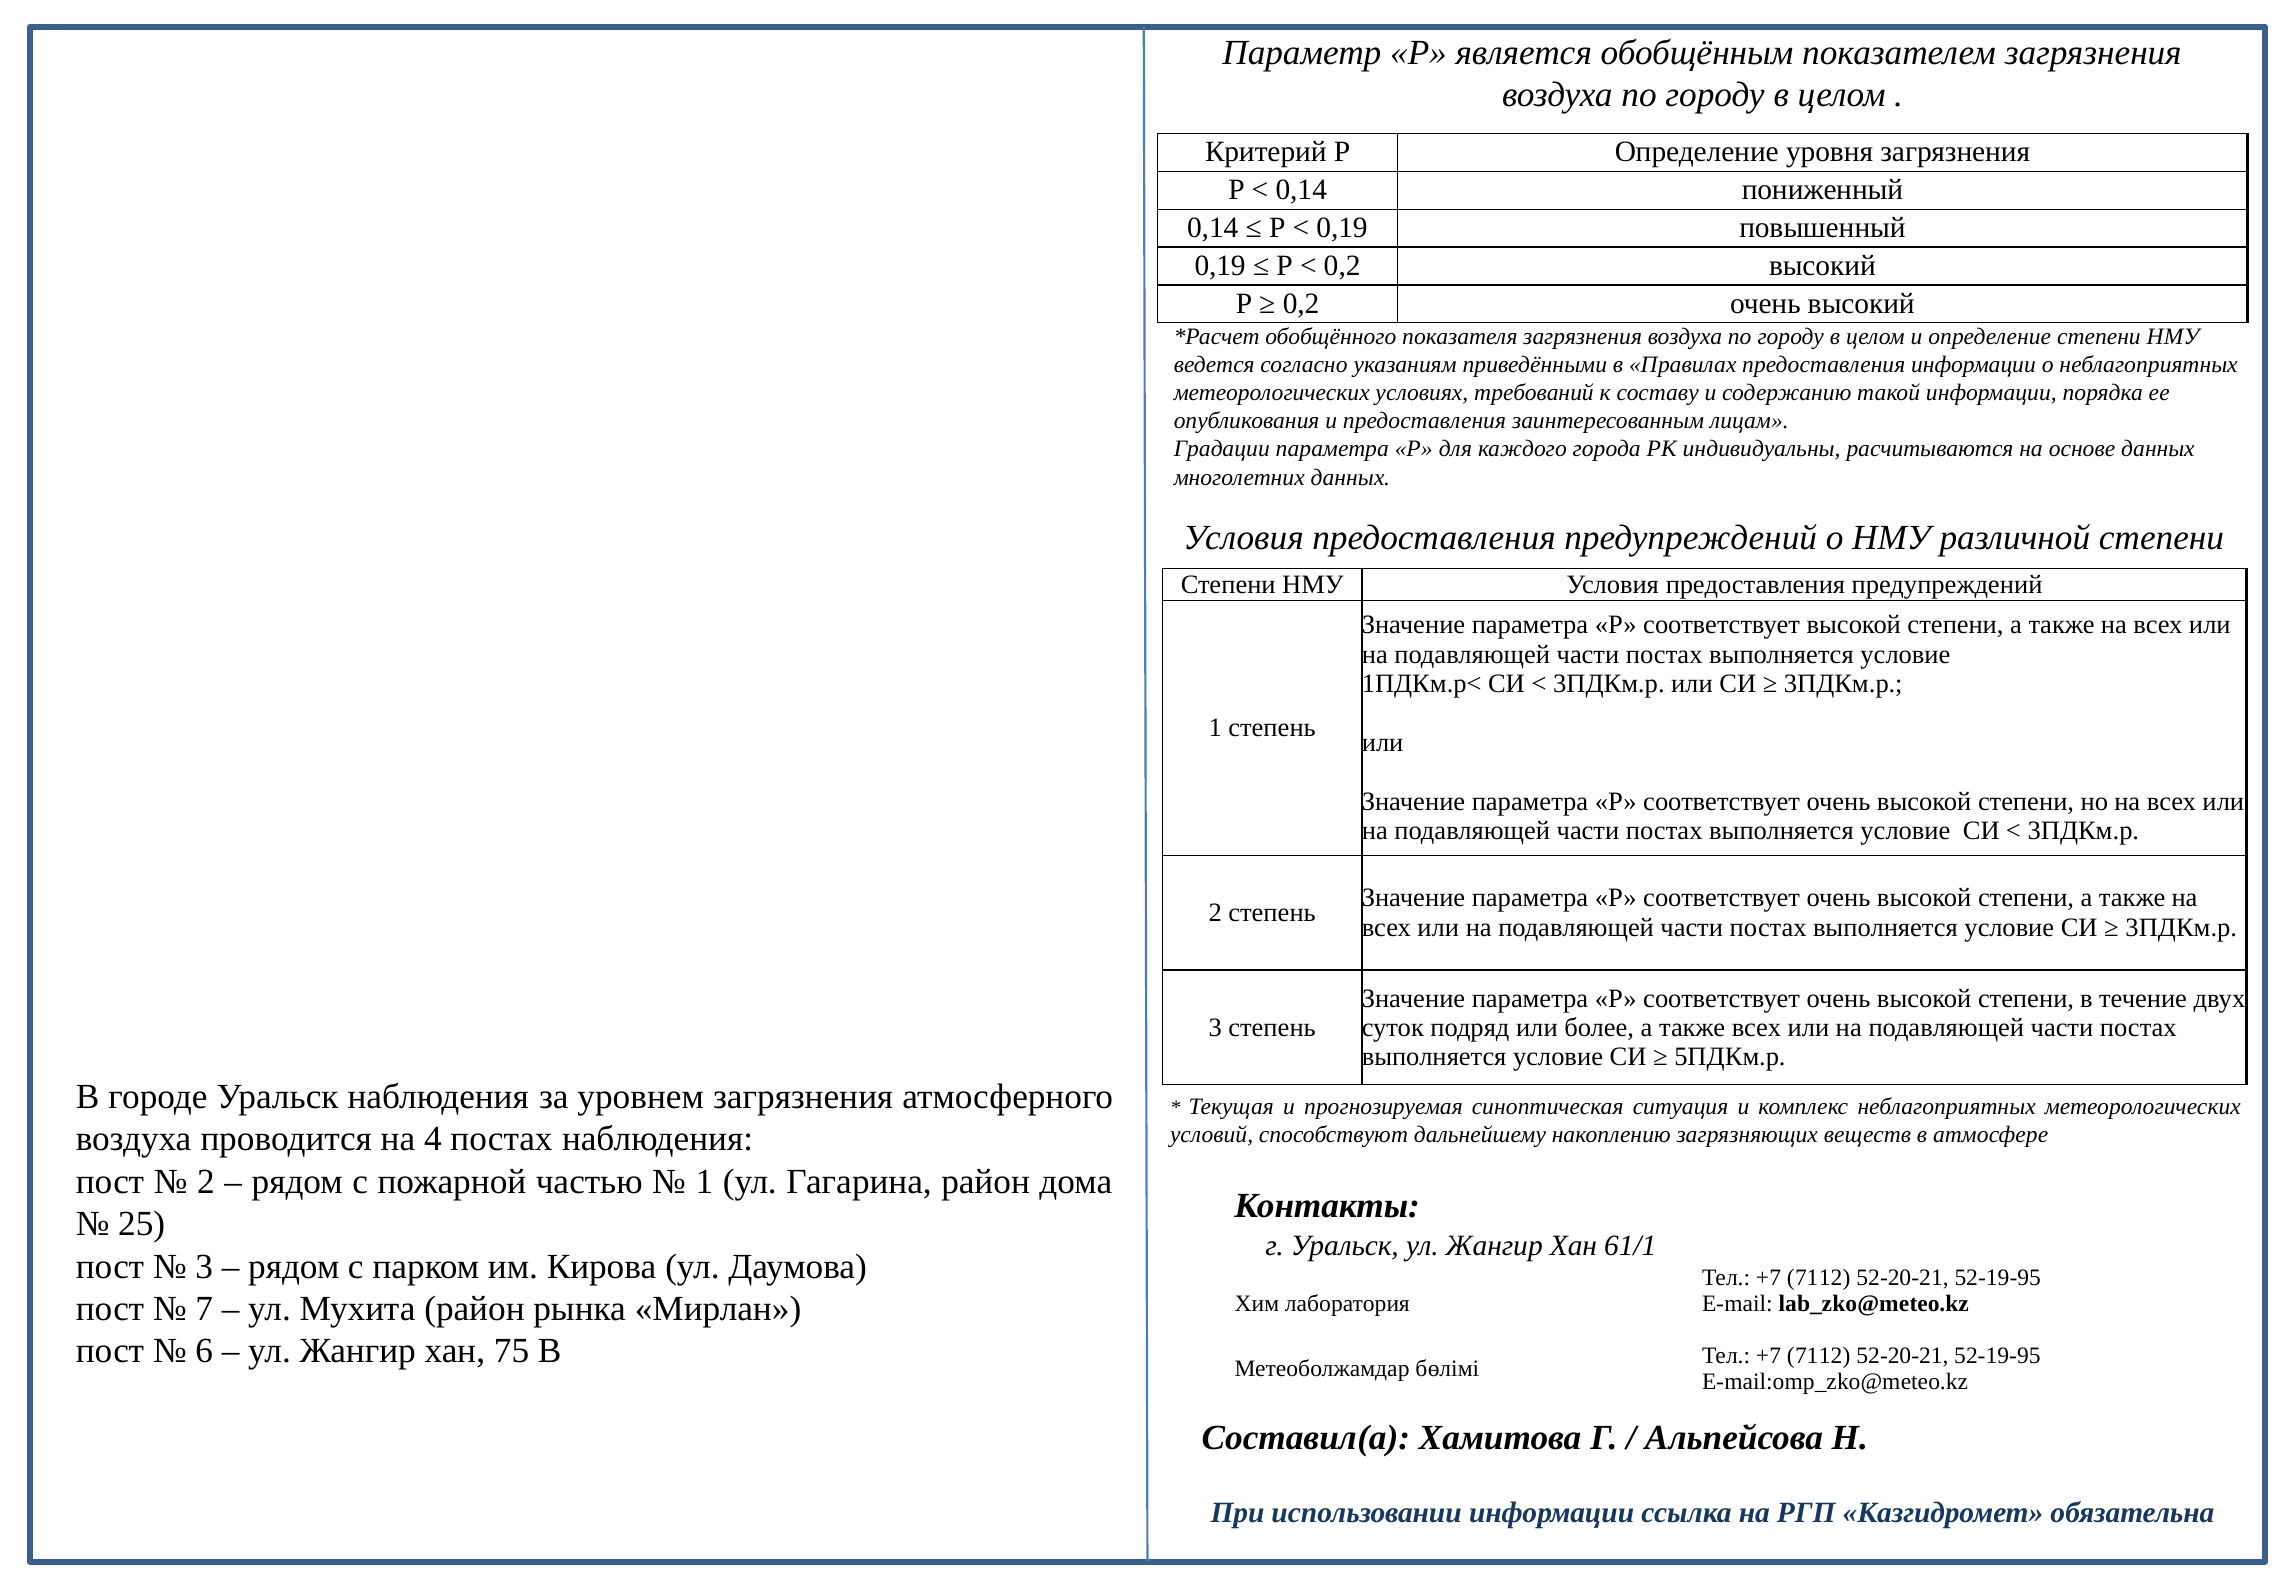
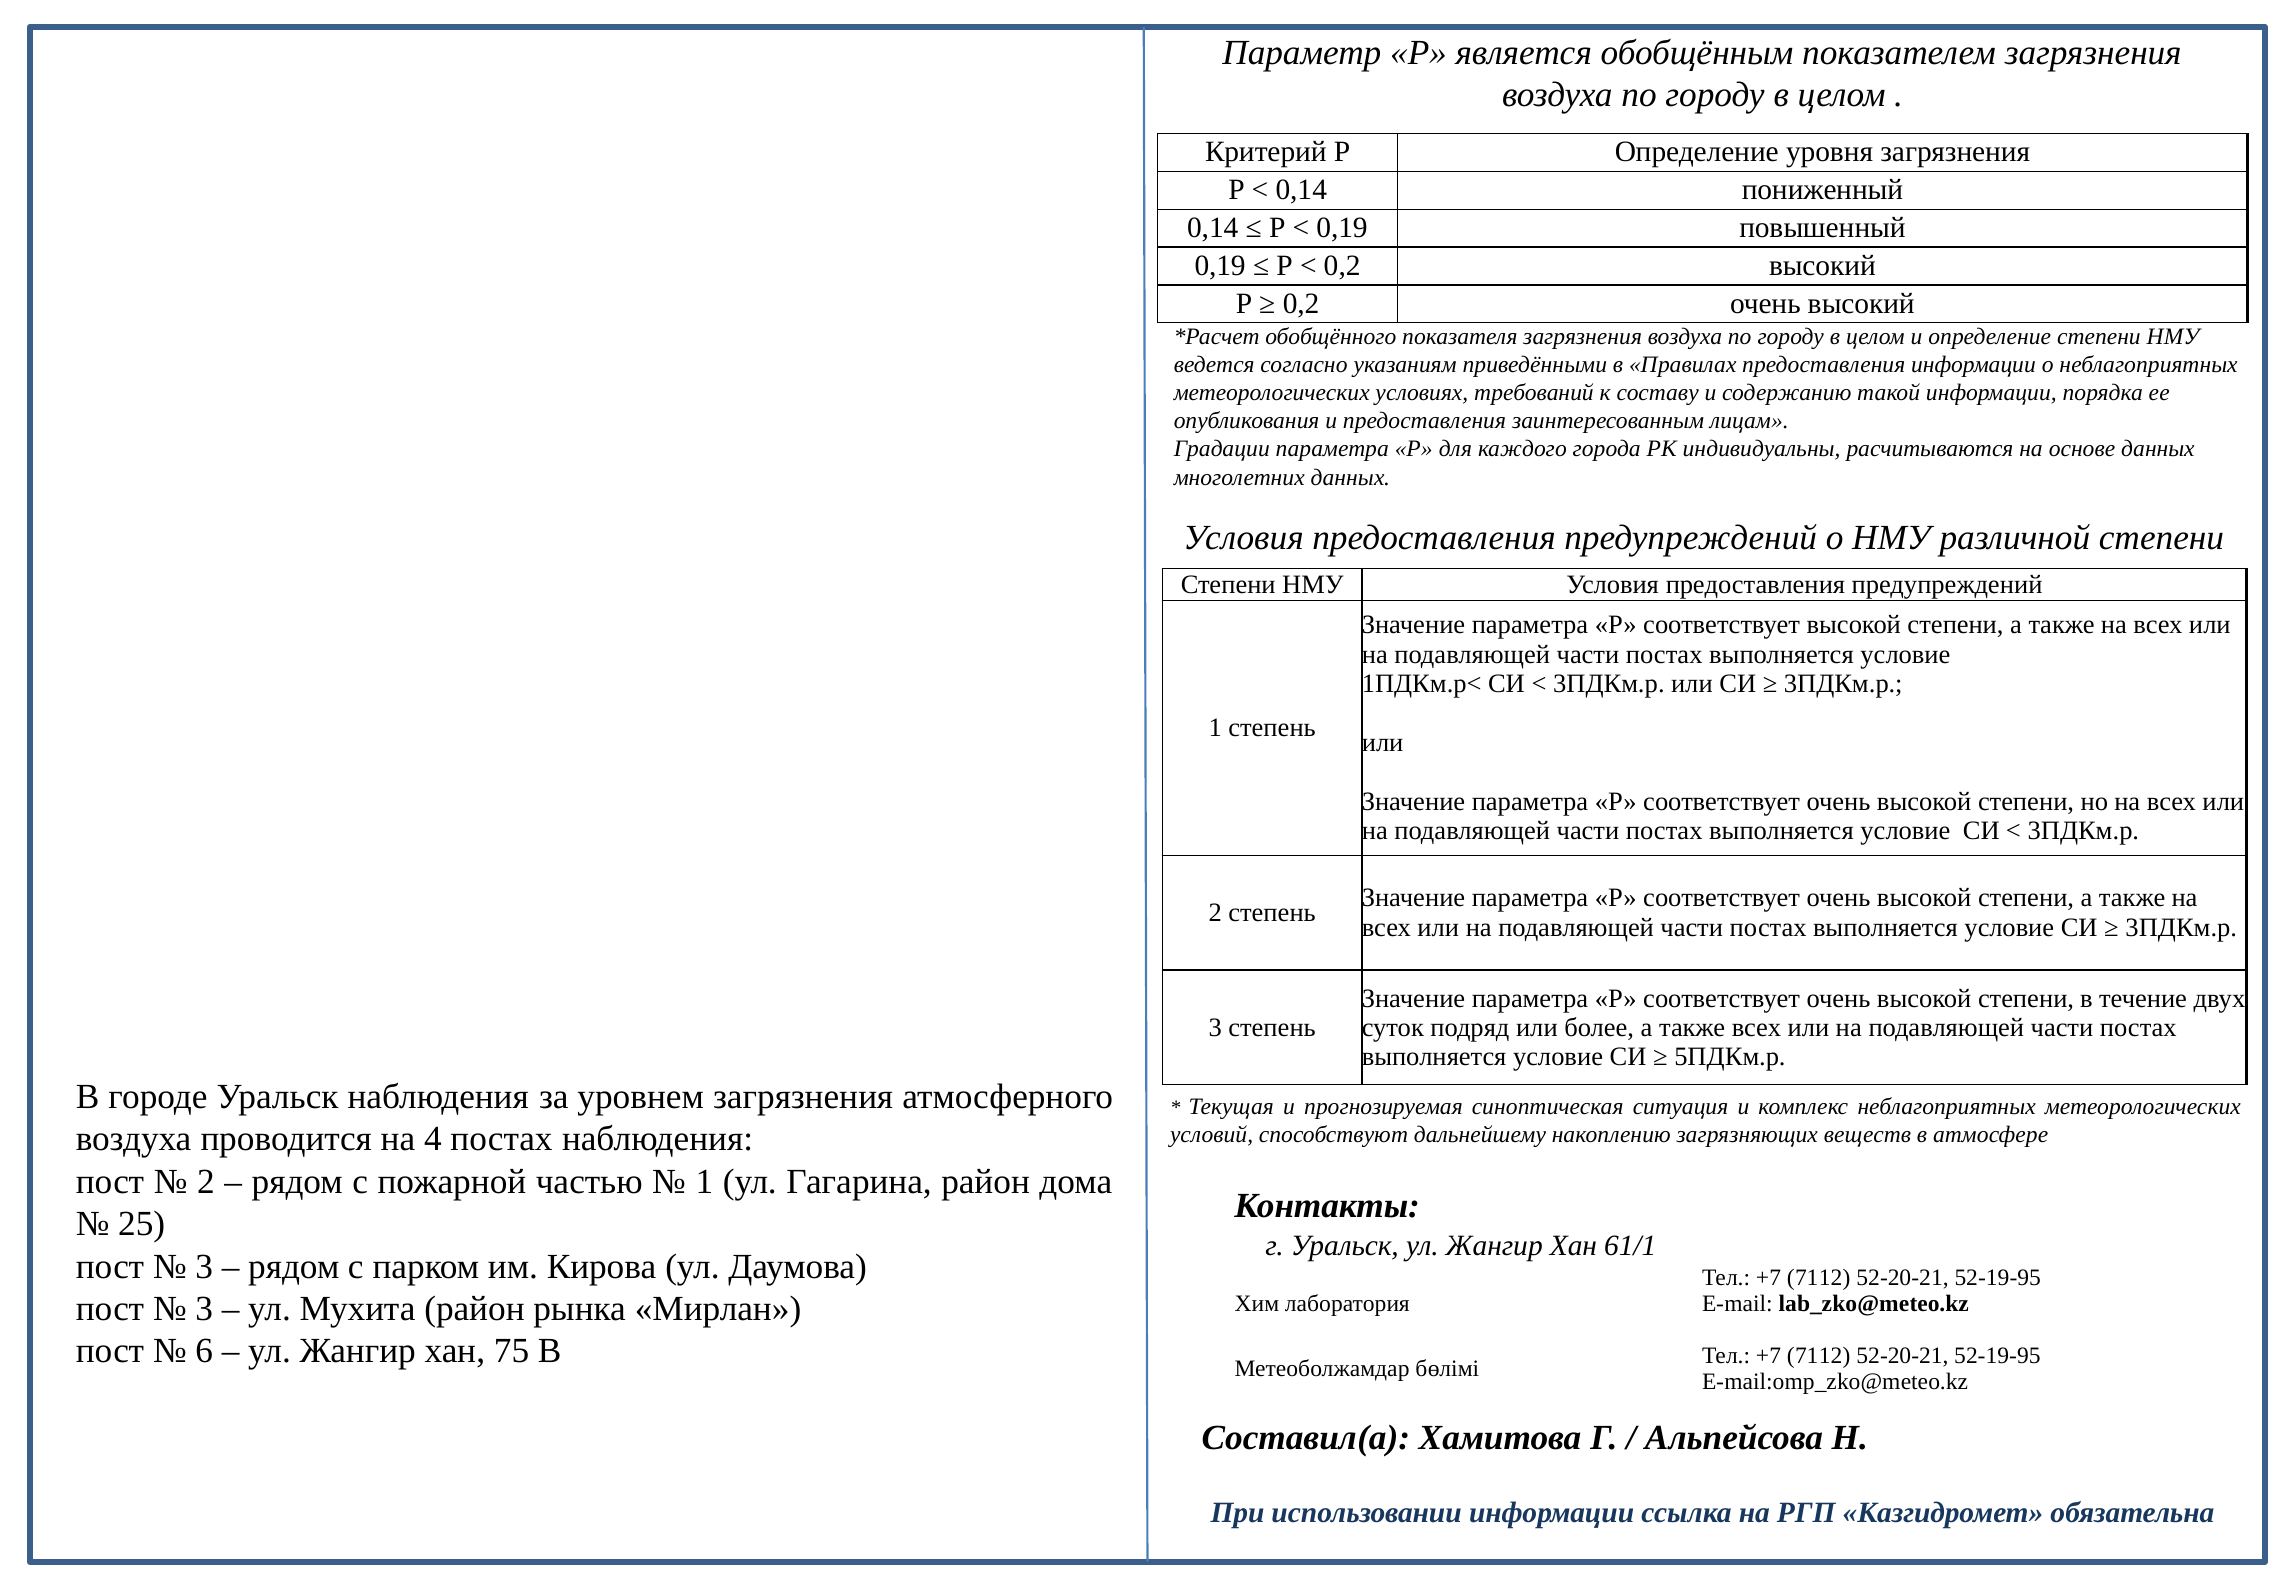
7 at (204, 1309): 7 -> 3
